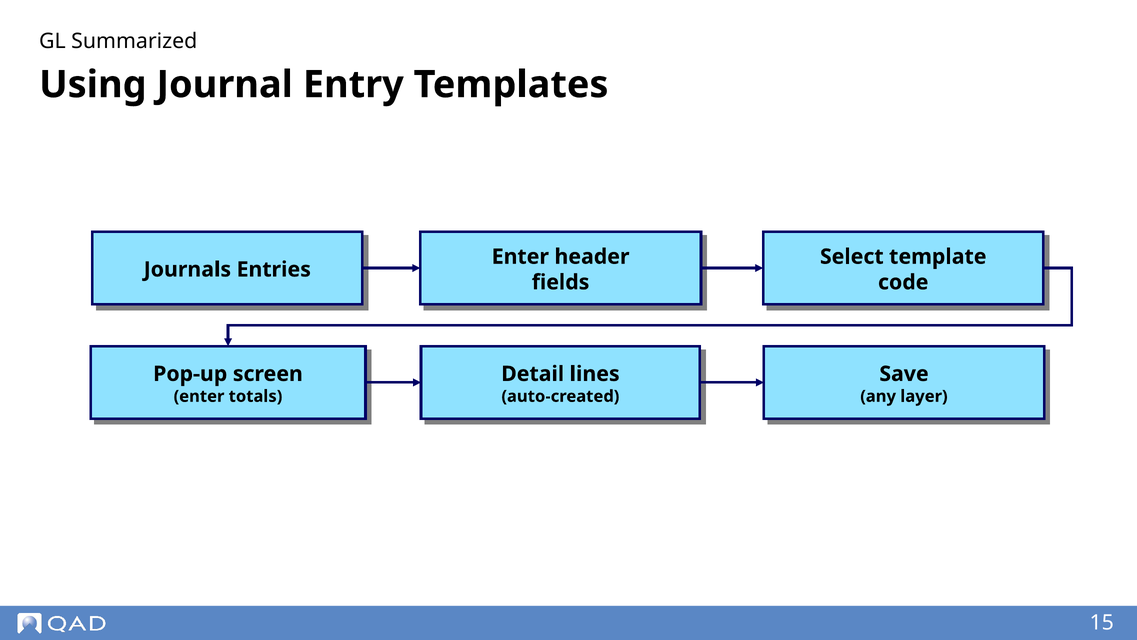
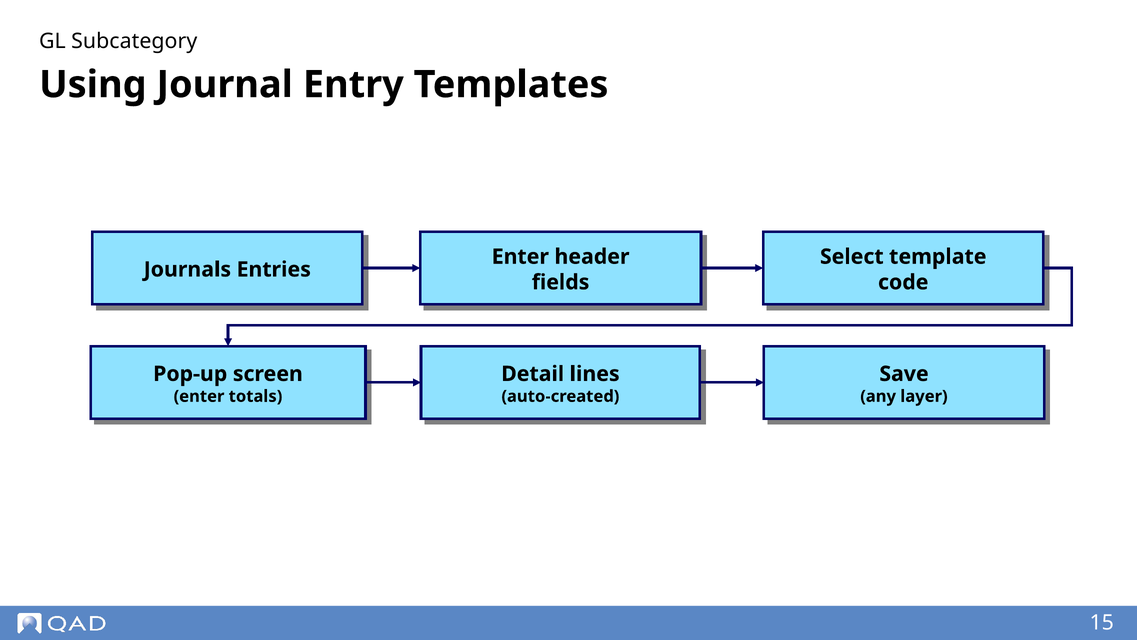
Summarized: Summarized -> Subcategory
